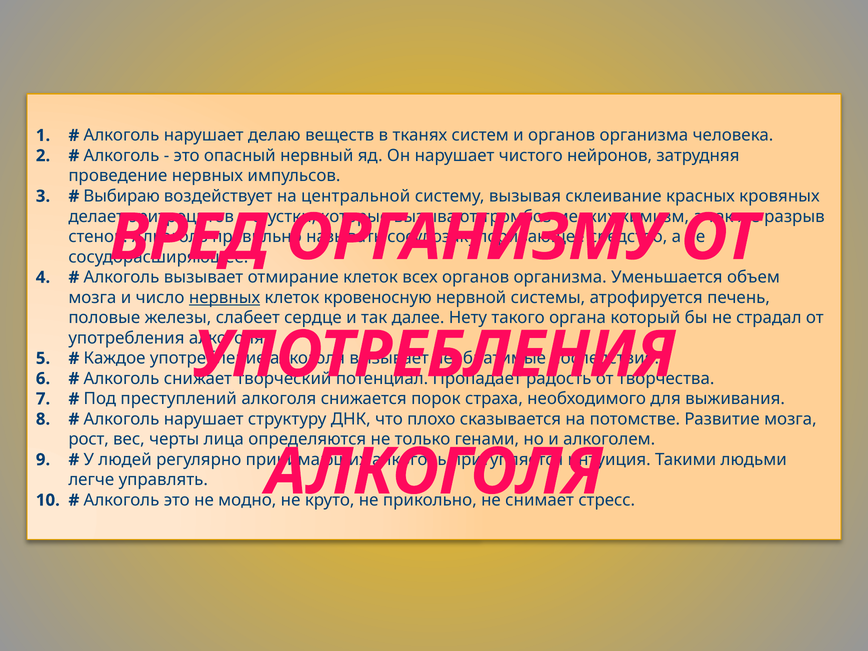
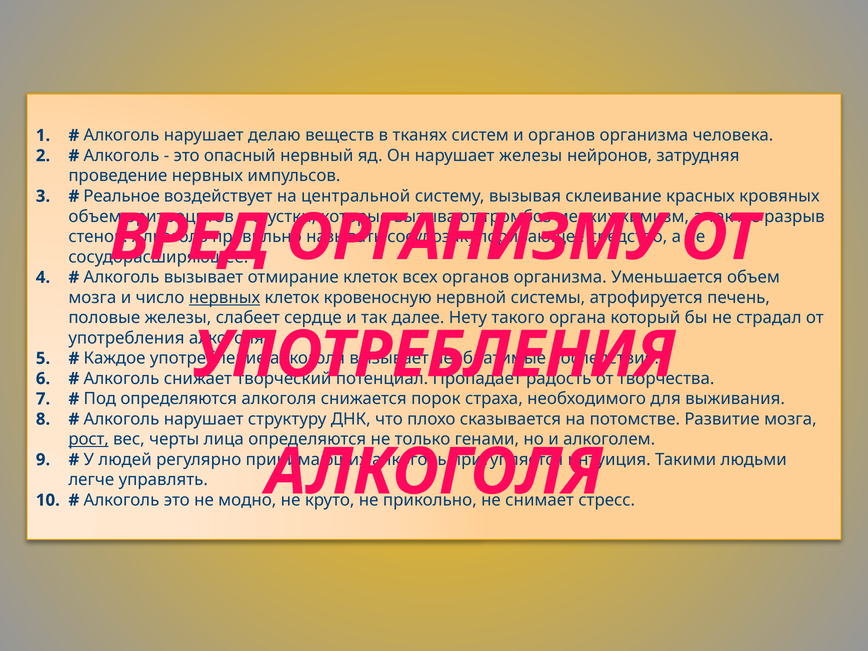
нарушает чистого: чистого -> железы
Выбираю: Выбираю -> Реальное
делает-эритроцитов: делает-эритроцитов -> объем-эритроцитов
Под преступлений: преступлений -> определяются
рост underline: none -> present
